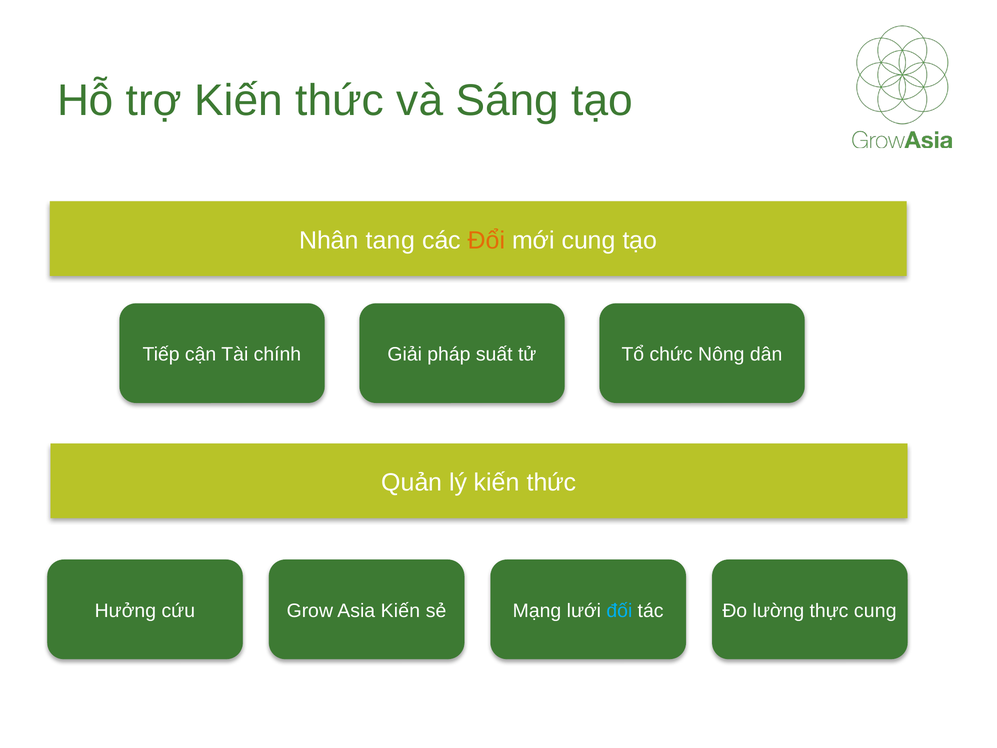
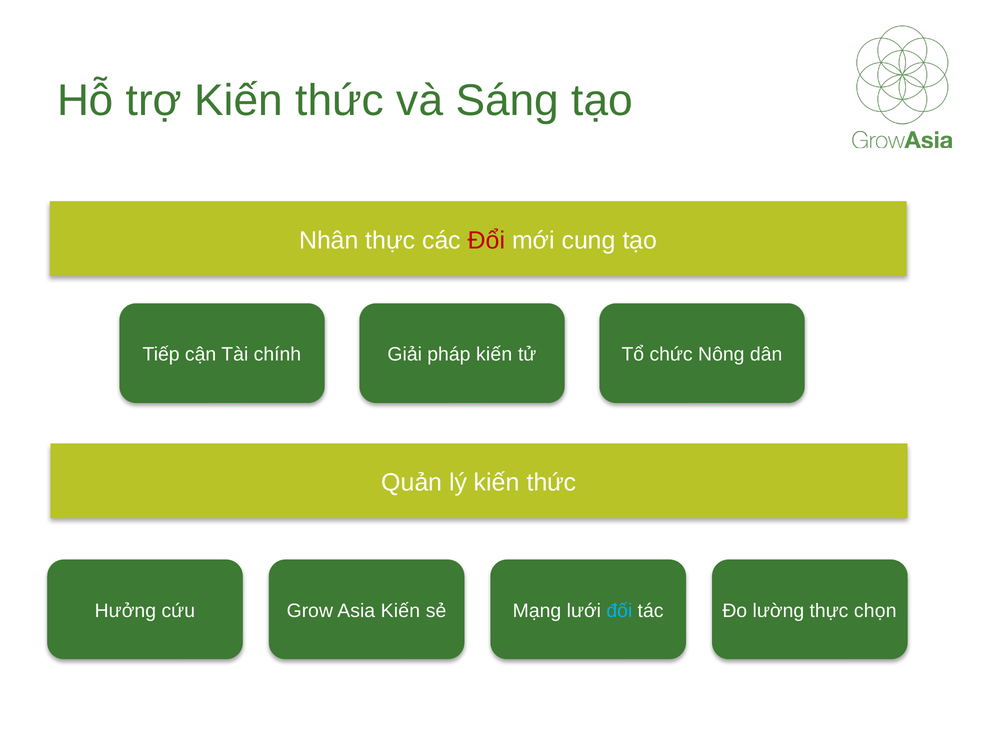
Nhân tang: tang -> thực
Đổi colour: orange -> red
pháp suất: suất -> kiến
thực cung: cung -> chọn
